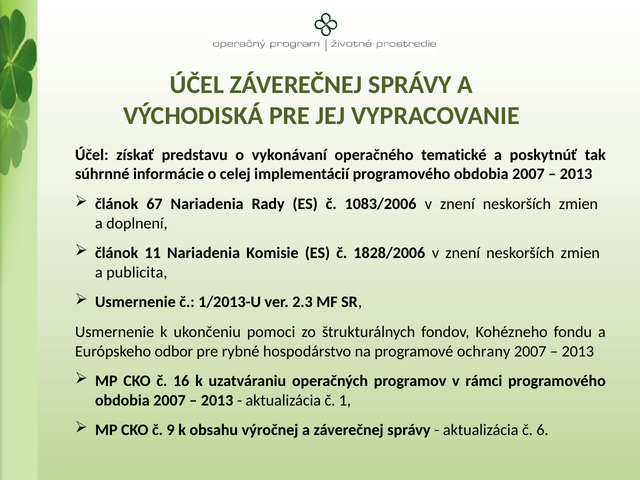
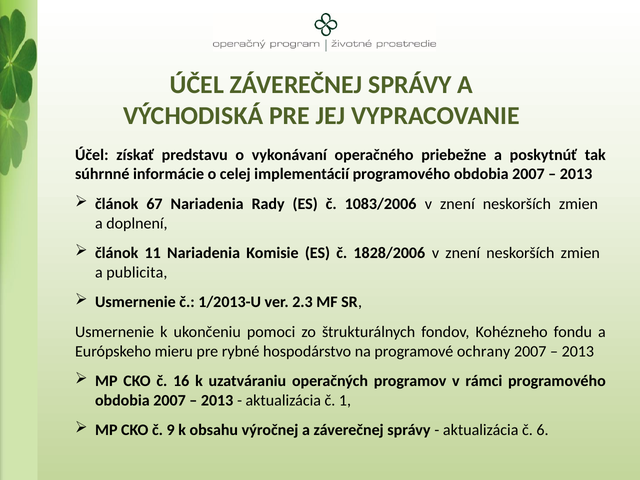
tematické: tematické -> priebežne
odbor: odbor -> mieru
